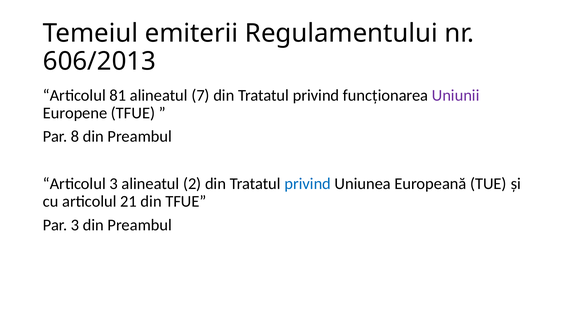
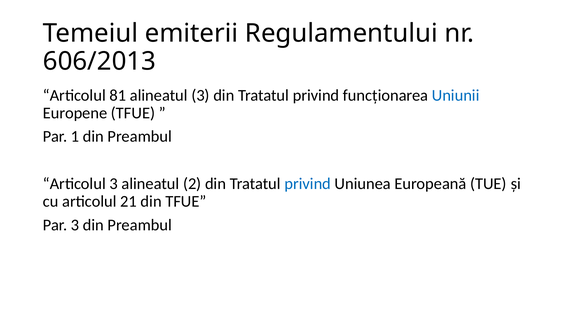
alineatul 7: 7 -> 3
Uniunii colour: purple -> blue
8: 8 -> 1
